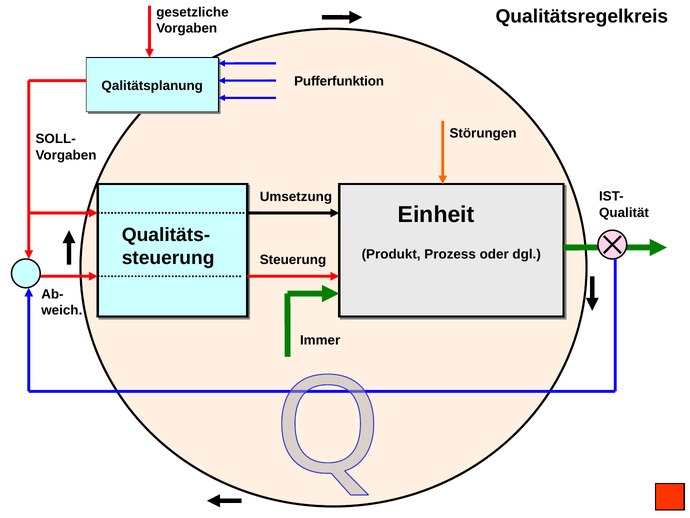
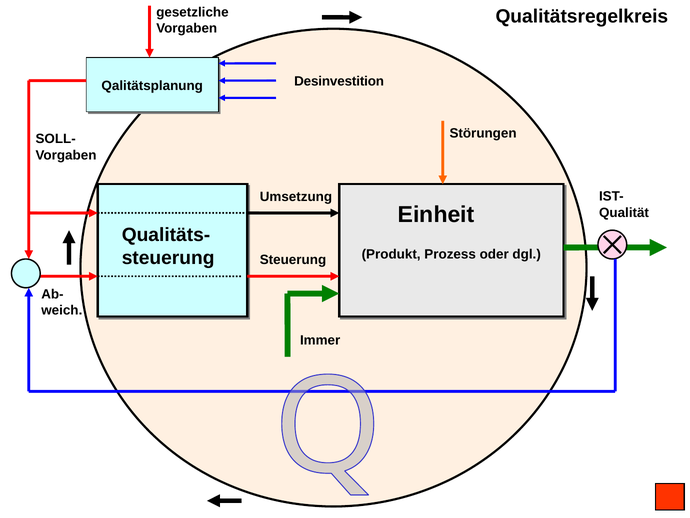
Pufferfunktion: Pufferfunktion -> Desinvestition
